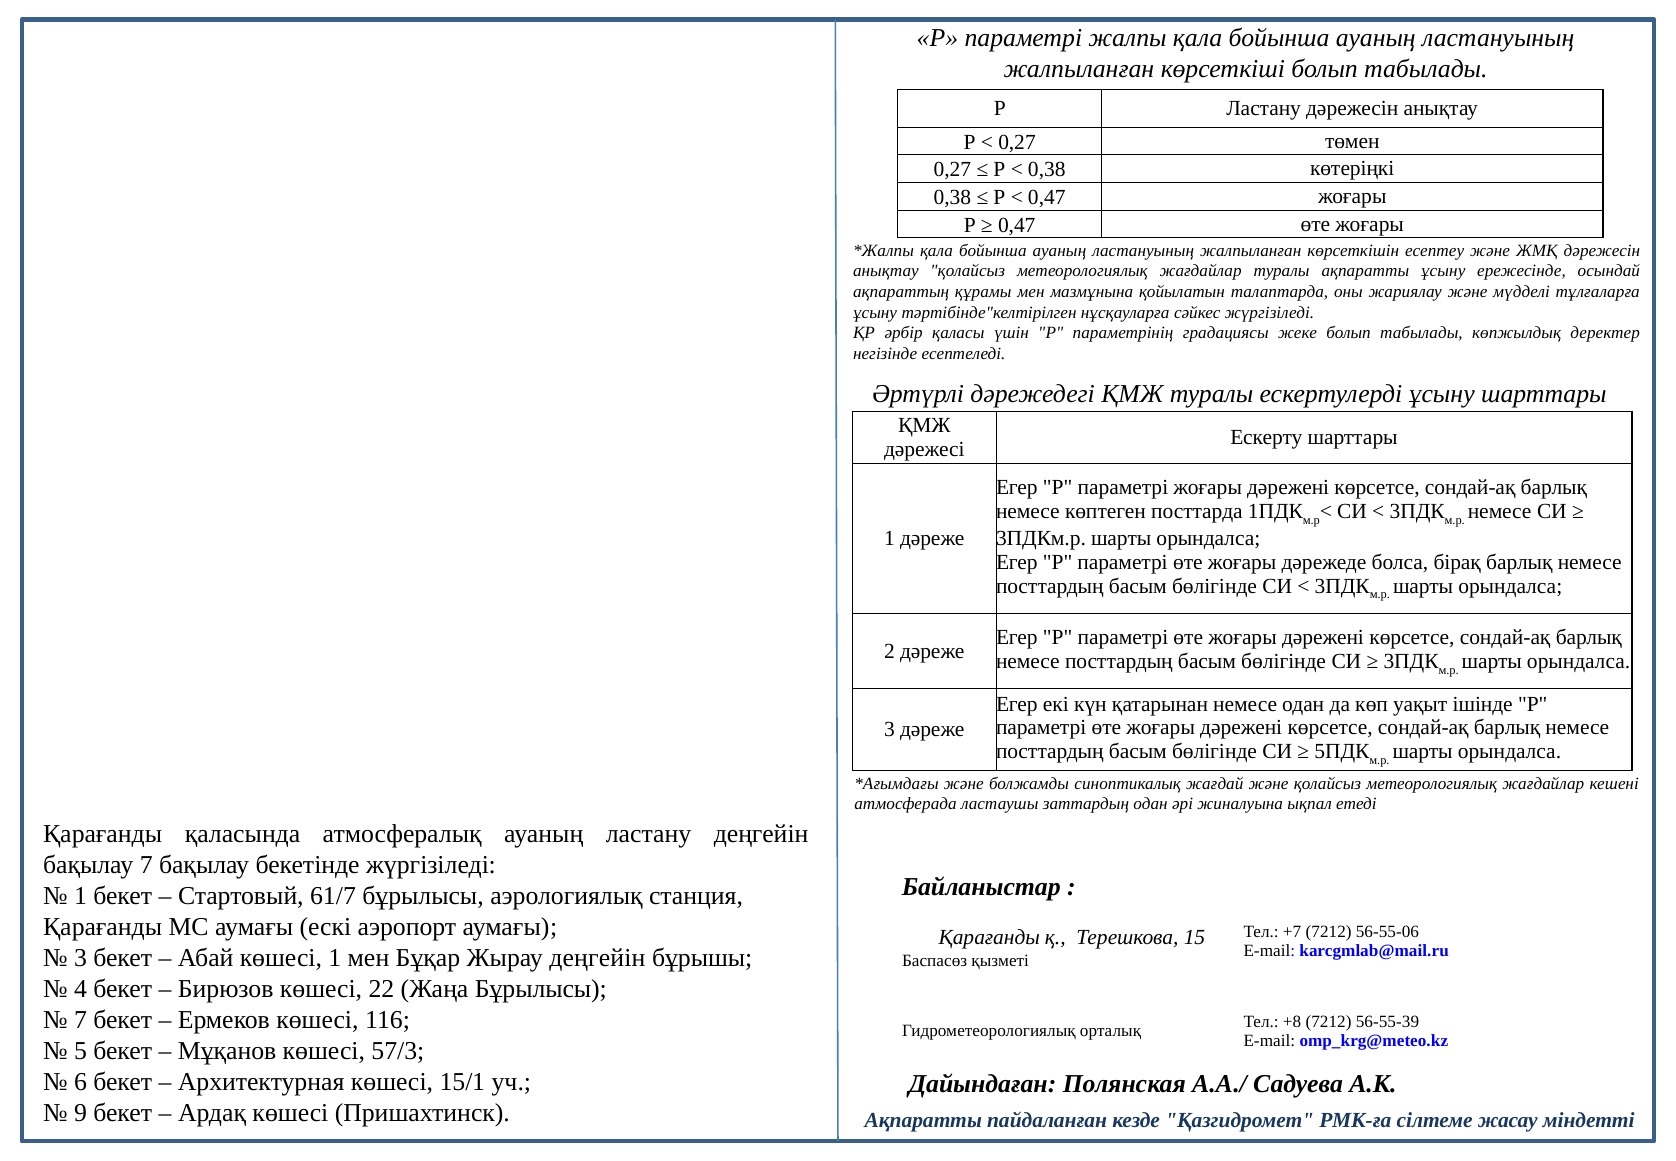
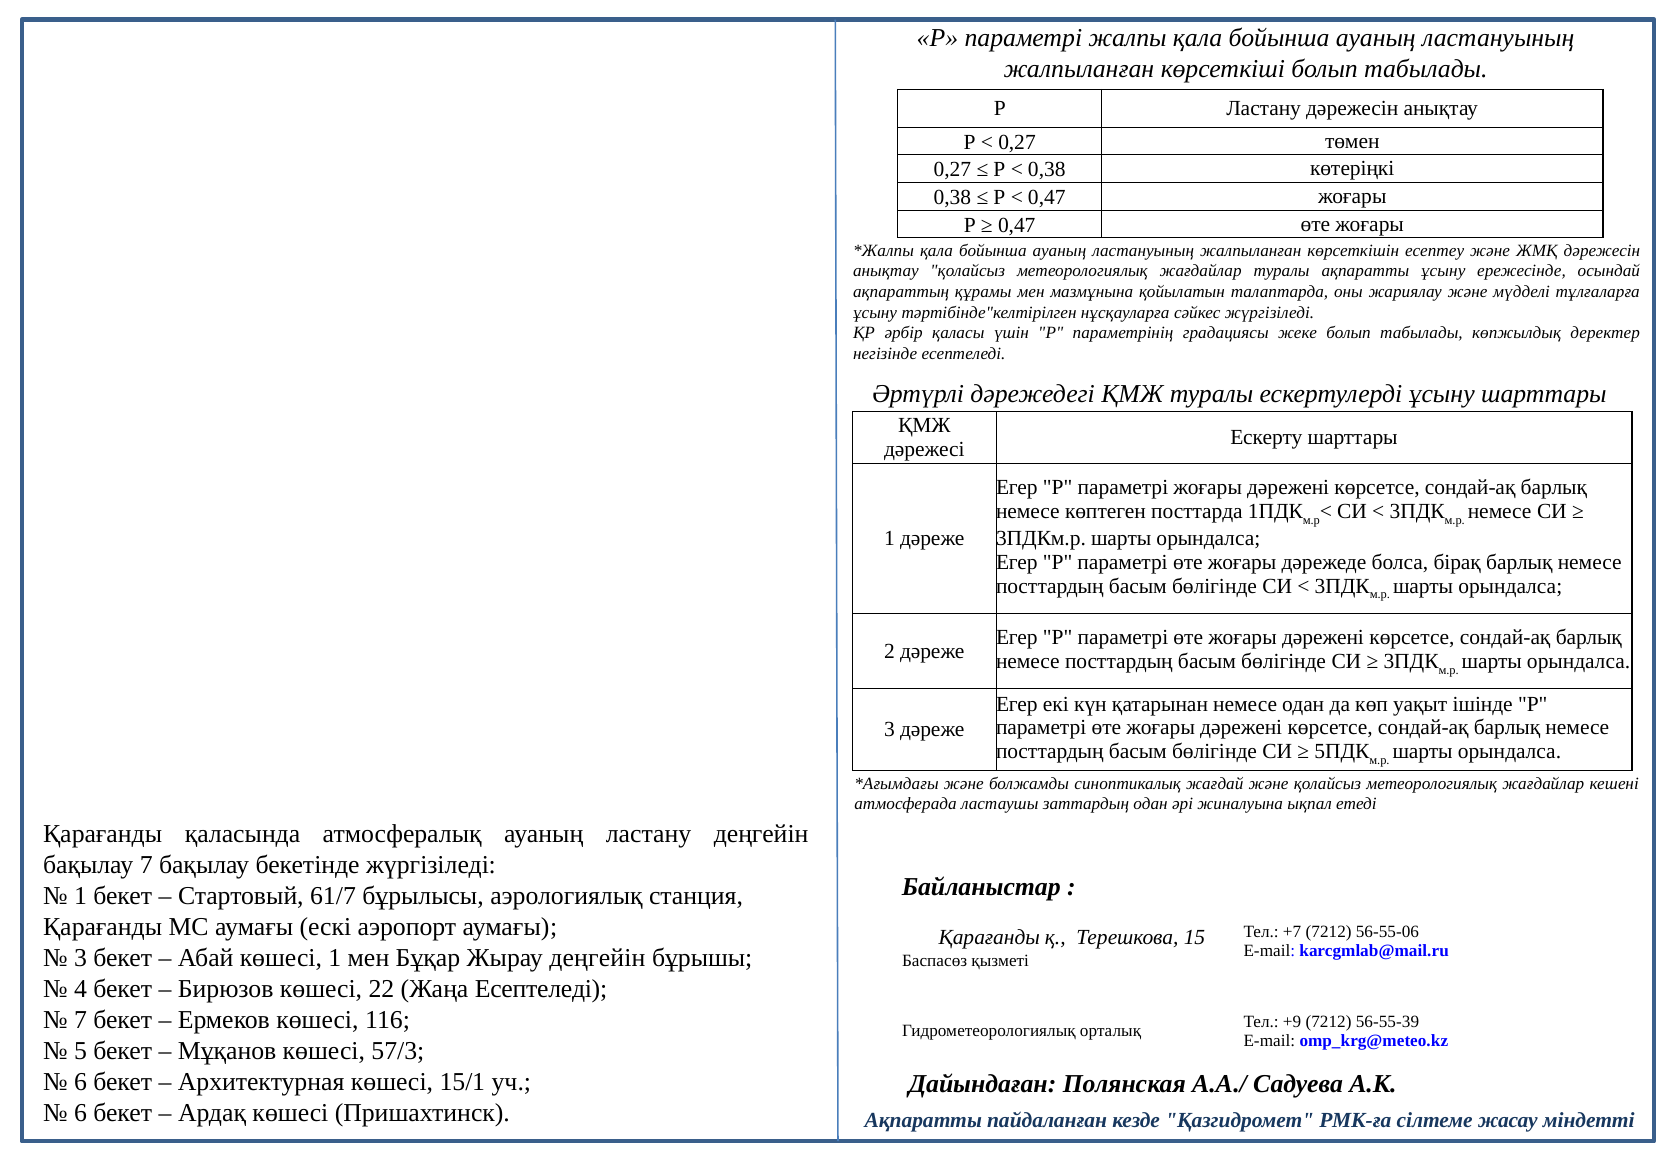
Жаңа Бұрылысы: Бұрылысы -> Есептеледі
+8: +8 -> +9
9 at (81, 1112): 9 -> 6
